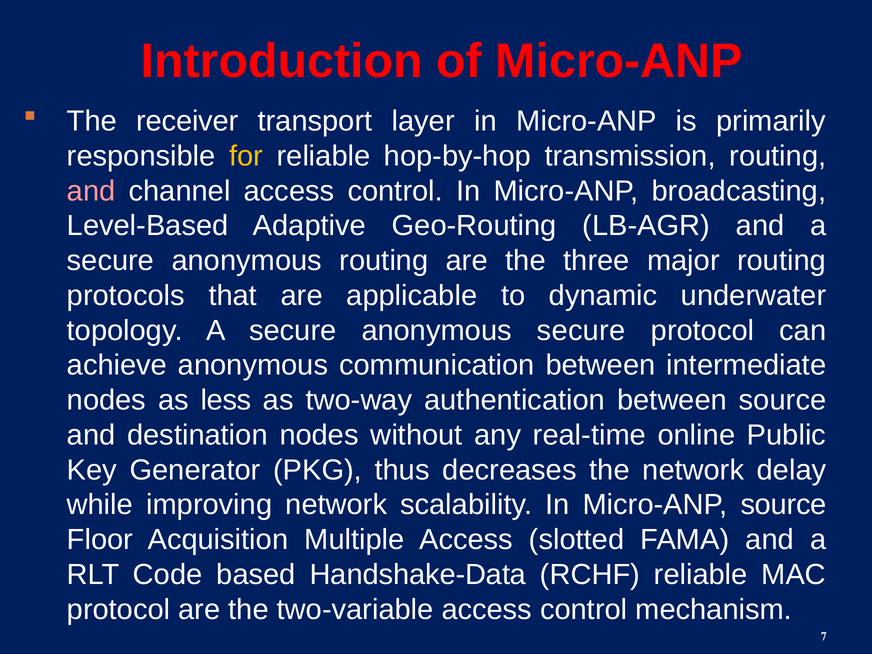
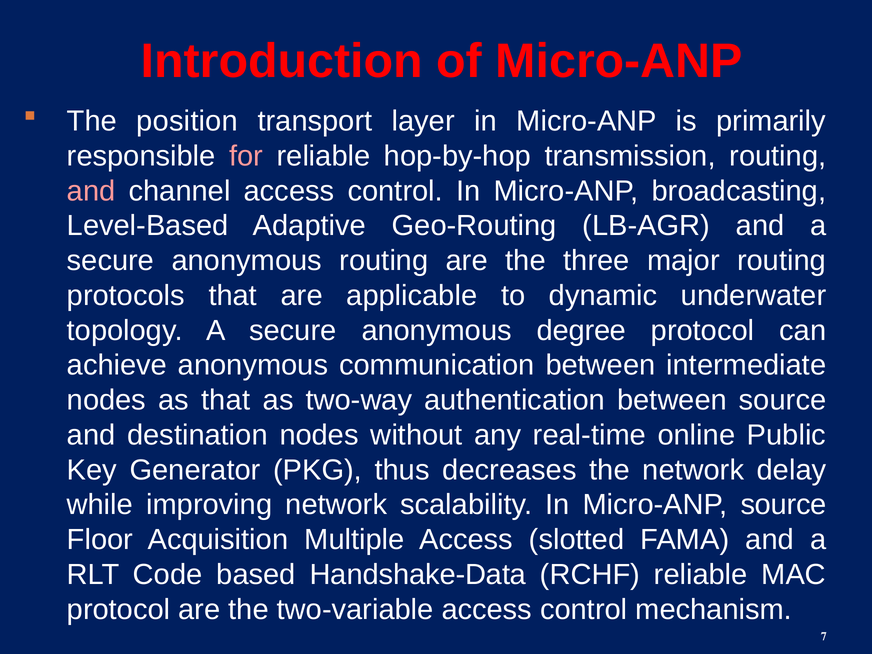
receiver: receiver -> position
for colour: yellow -> pink
anonymous secure: secure -> degree
as less: less -> that
